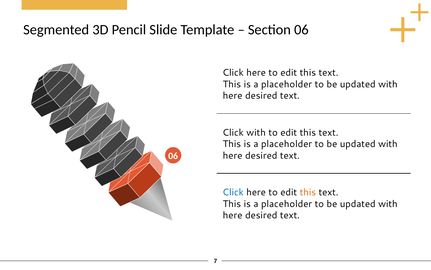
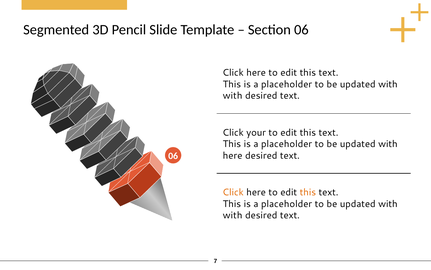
here at (233, 96): here -> with
Click with: with -> your
Click at (233, 192) colour: blue -> orange
here at (233, 215): here -> with
